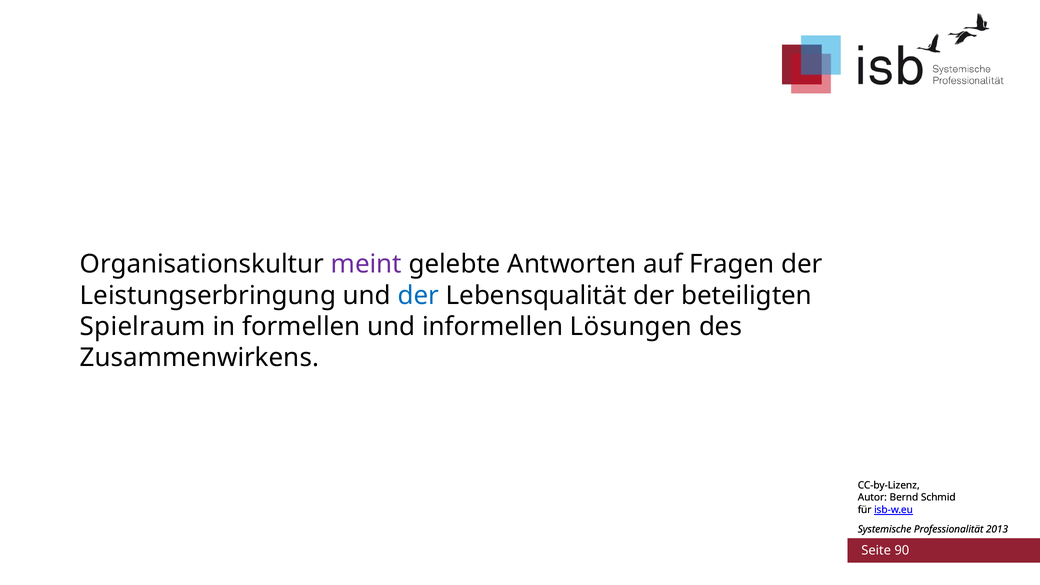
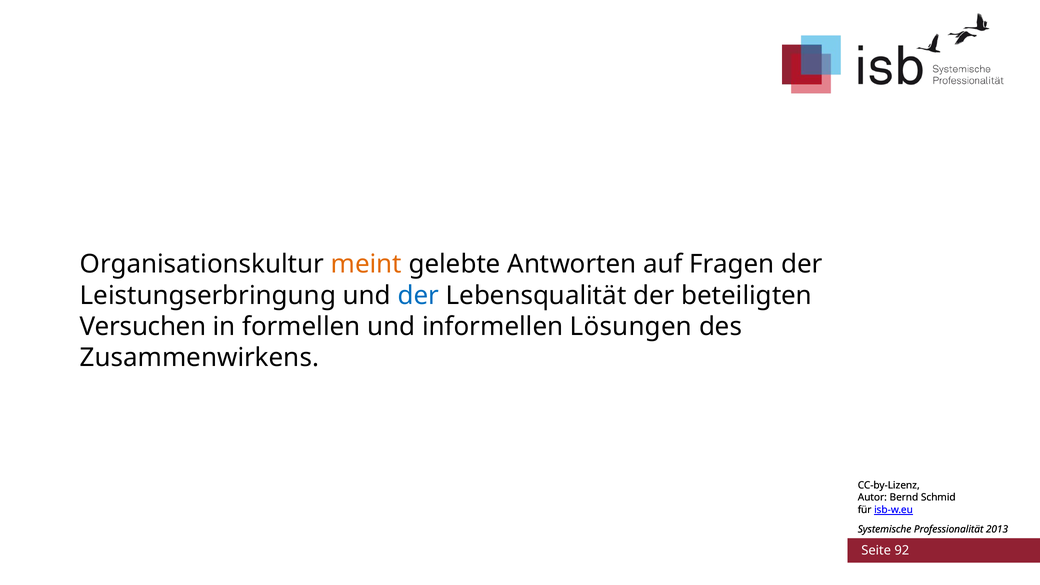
meint colour: purple -> orange
Spielraum: Spielraum -> Versuchen
90: 90 -> 92
